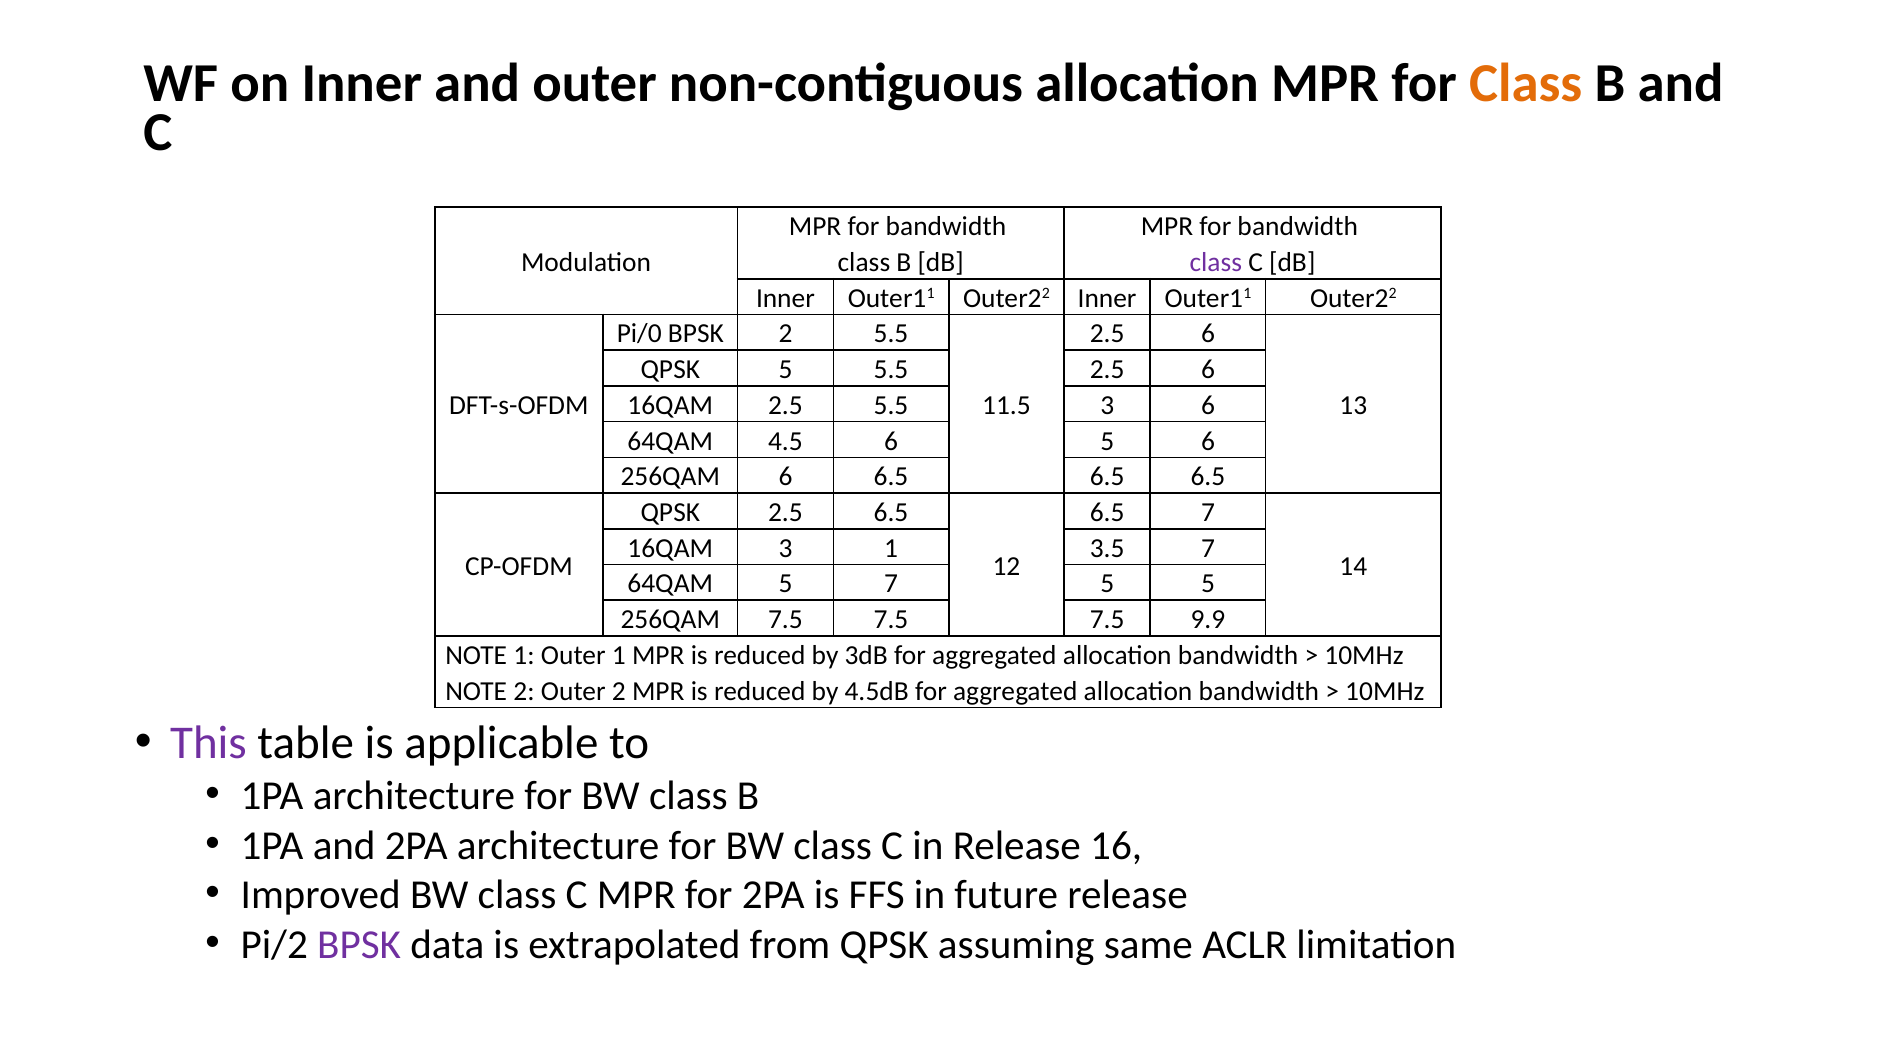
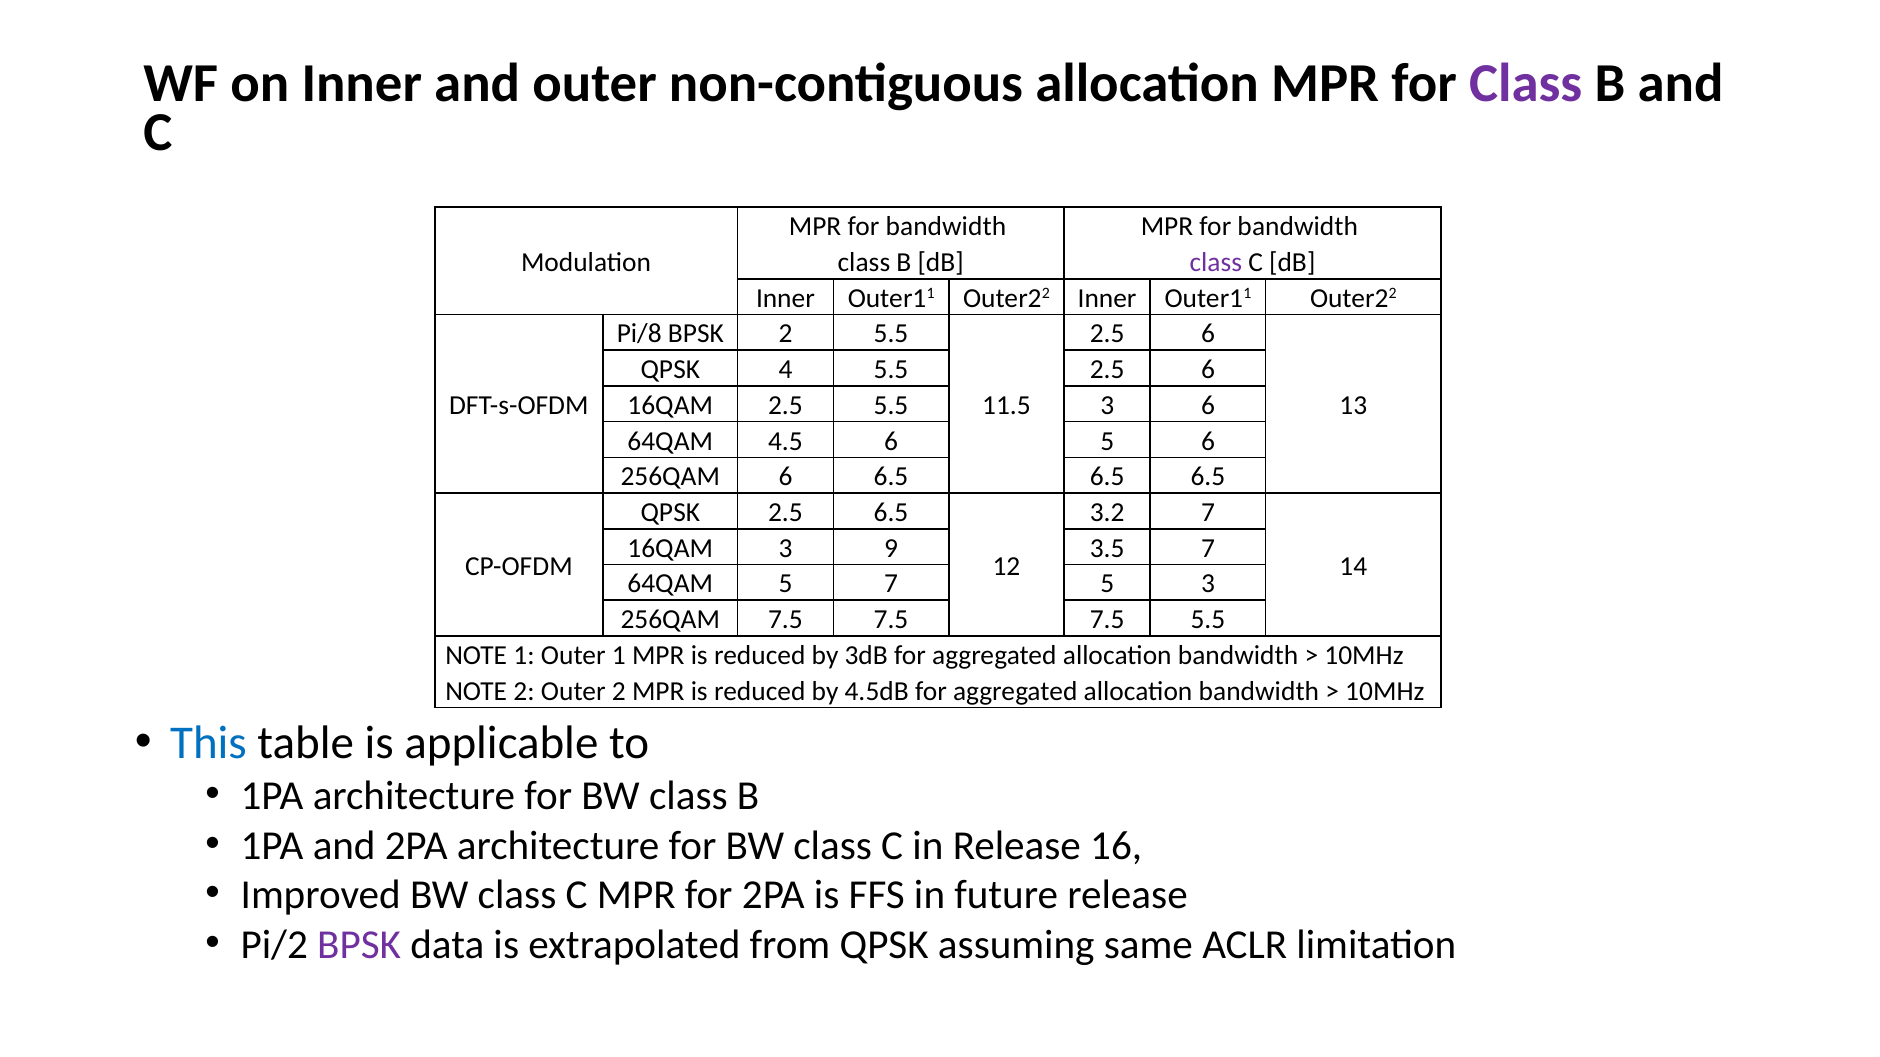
Class at (1526, 84) colour: orange -> purple
Pi/0: Pi/0 -> Pi/8
QPSK 5: 5 -> 4
6.5 at (1107, 513): 6.5 -> 3.2
3 1: 1 -> 9
5 5: 5 -> 3
7.5 9.9: 9.9 -> 5.5
This colour: purple -> blue
